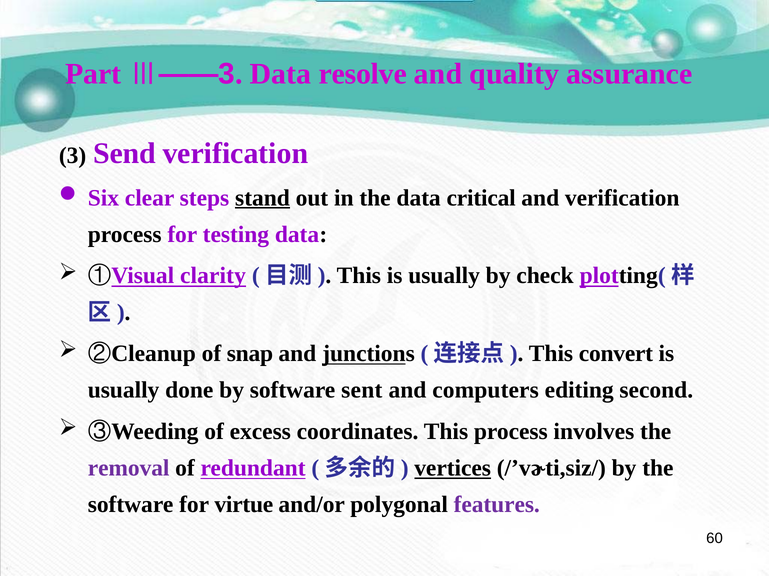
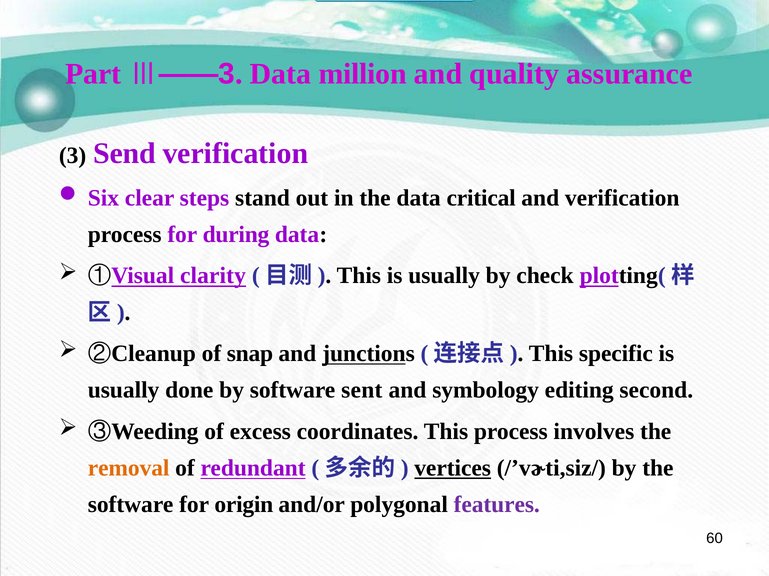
resolve: resolve -> million
stand underline: present -> none
testing: testing -> during
convert: convert -> specific
computers: computers -> symbology
removal colour: purple -> orange
virtue: virtue -> origin
